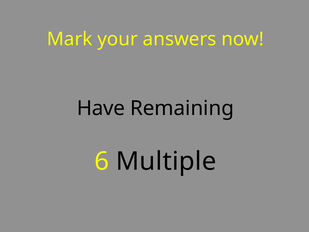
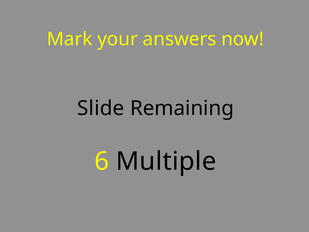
Have: Have -> Slide
